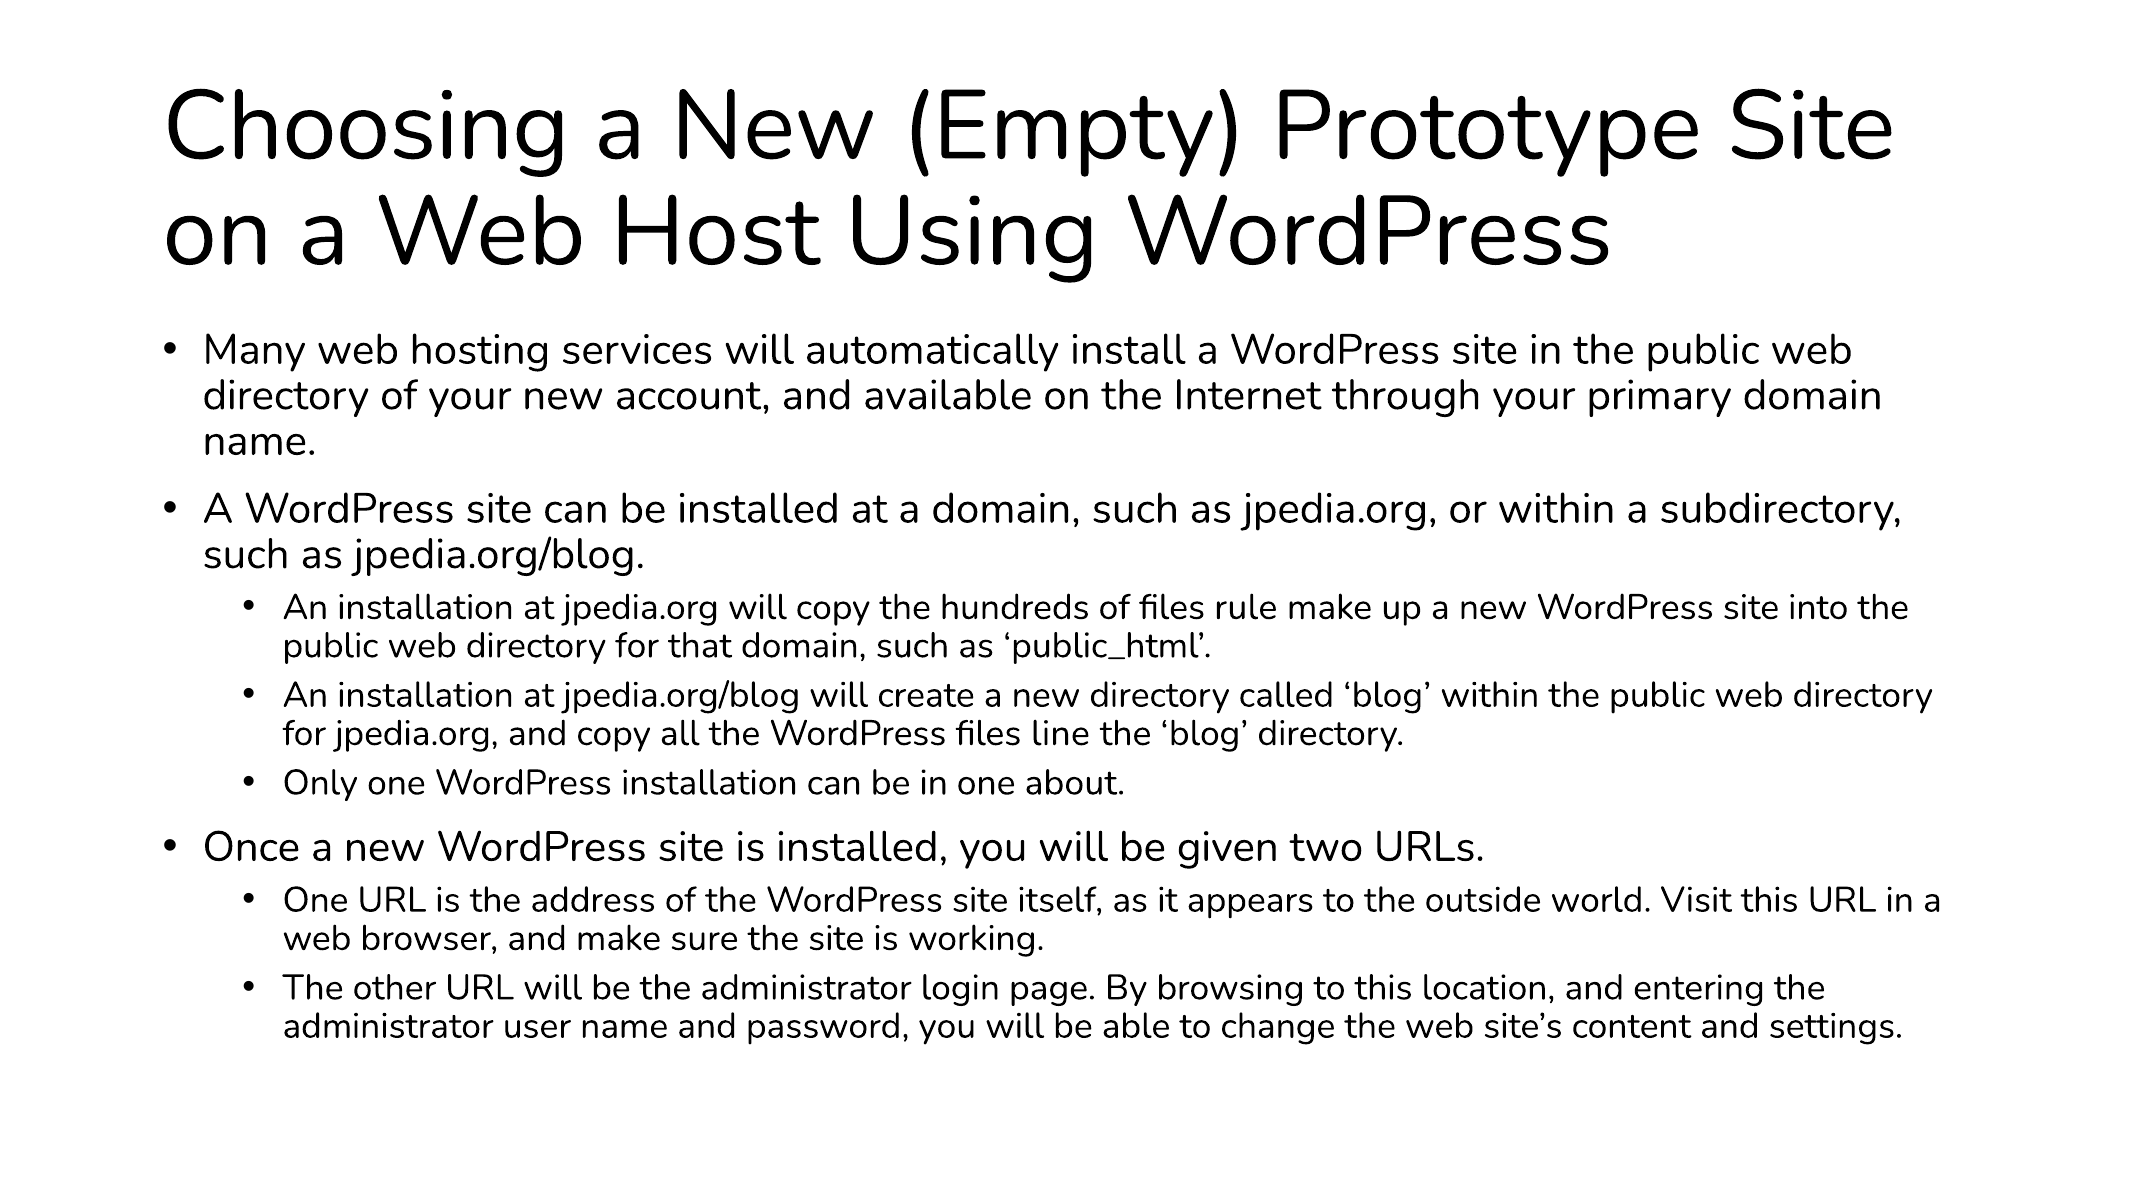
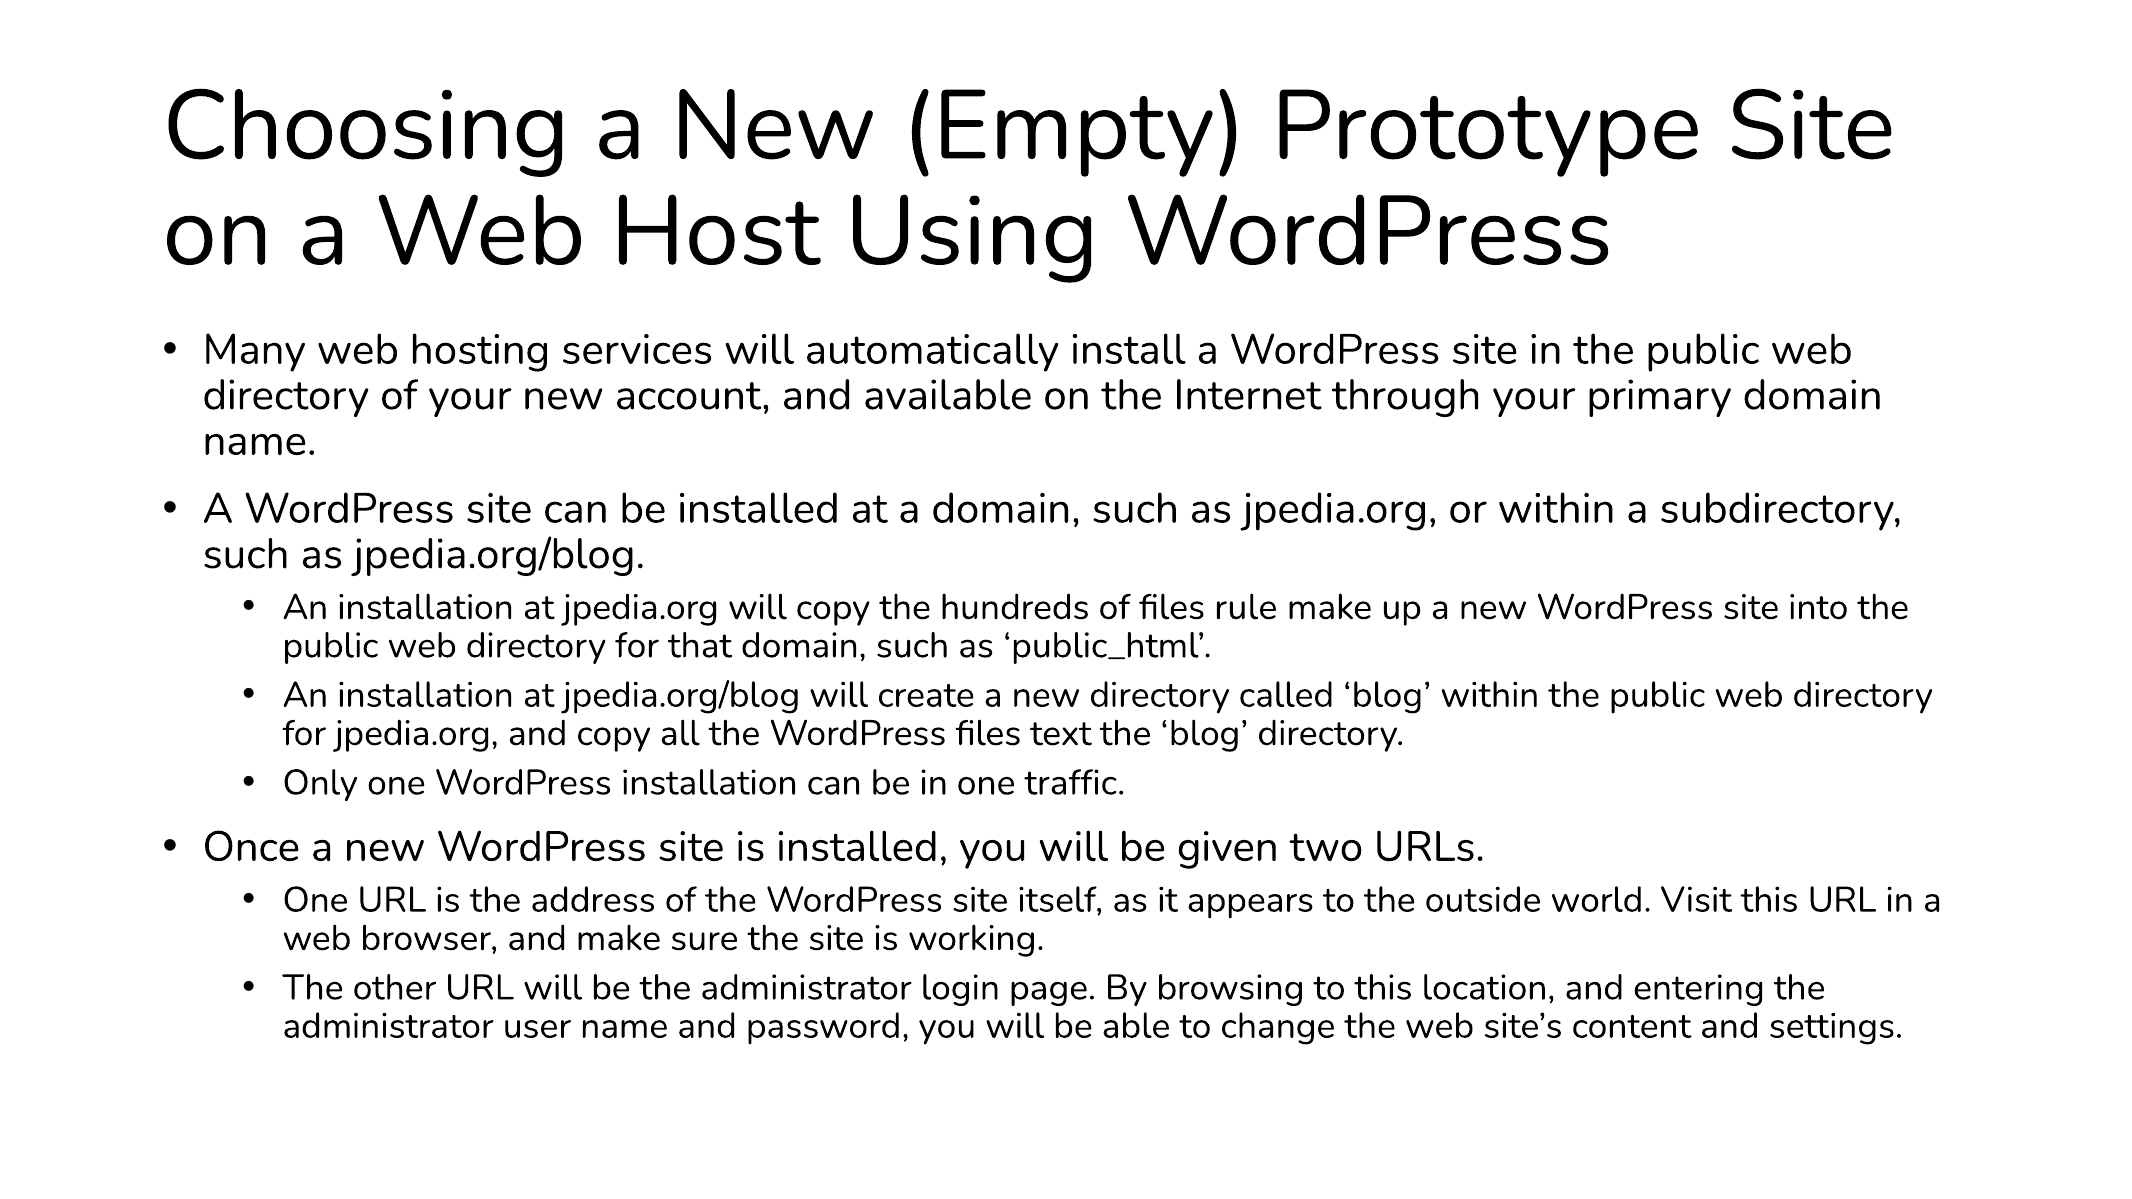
line: line -> text
about: about -> traffic
